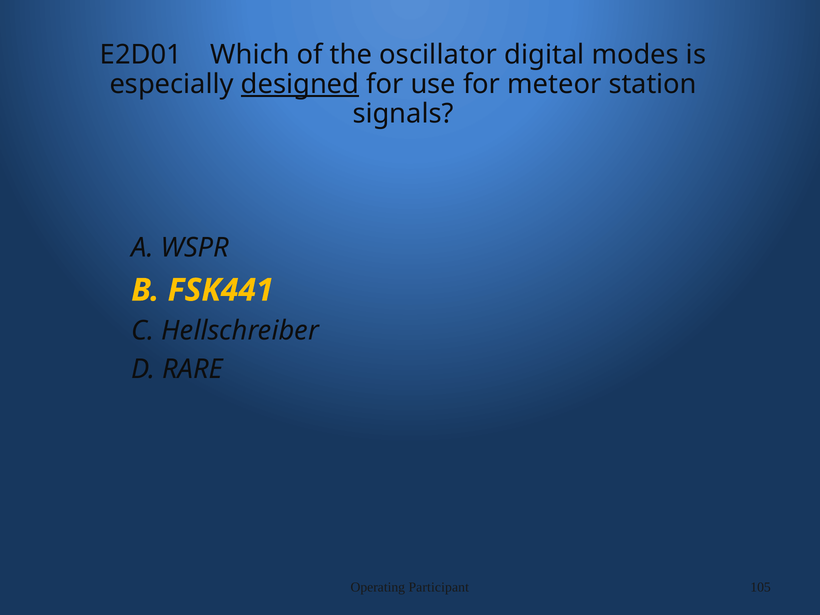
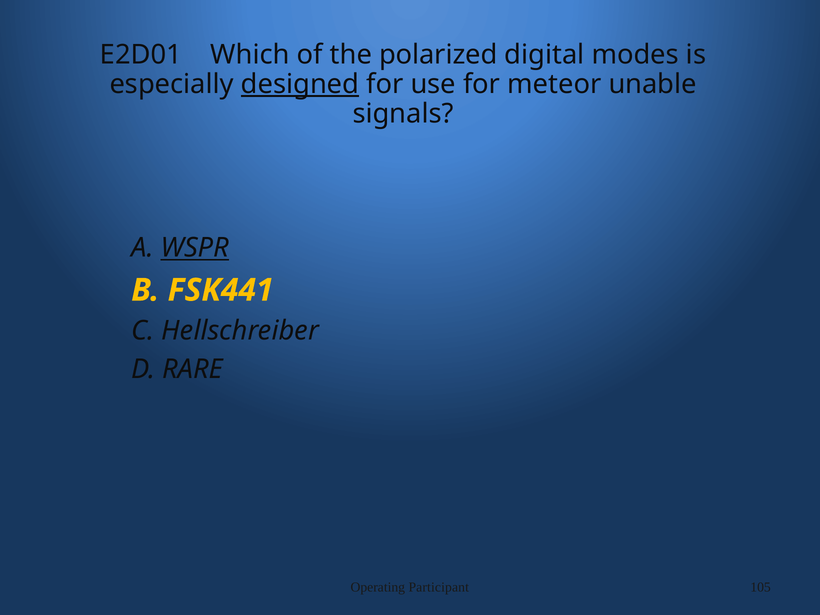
oscillator: oscillator -> polarized
station: station -> unable
WSPR underline: none -> present
